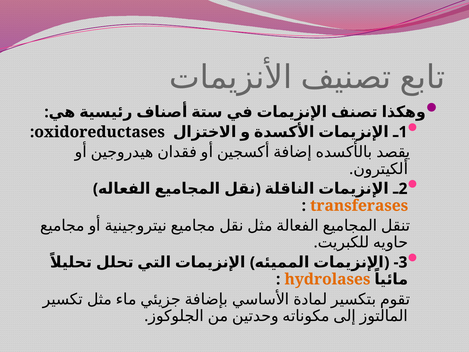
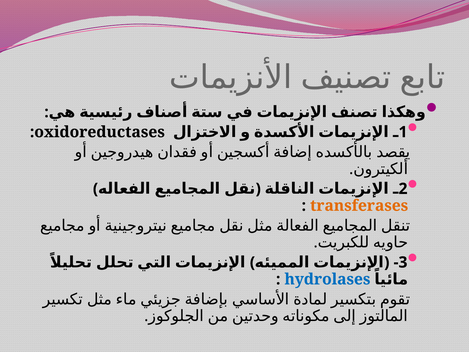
hydrolases colour: orange -> blue
